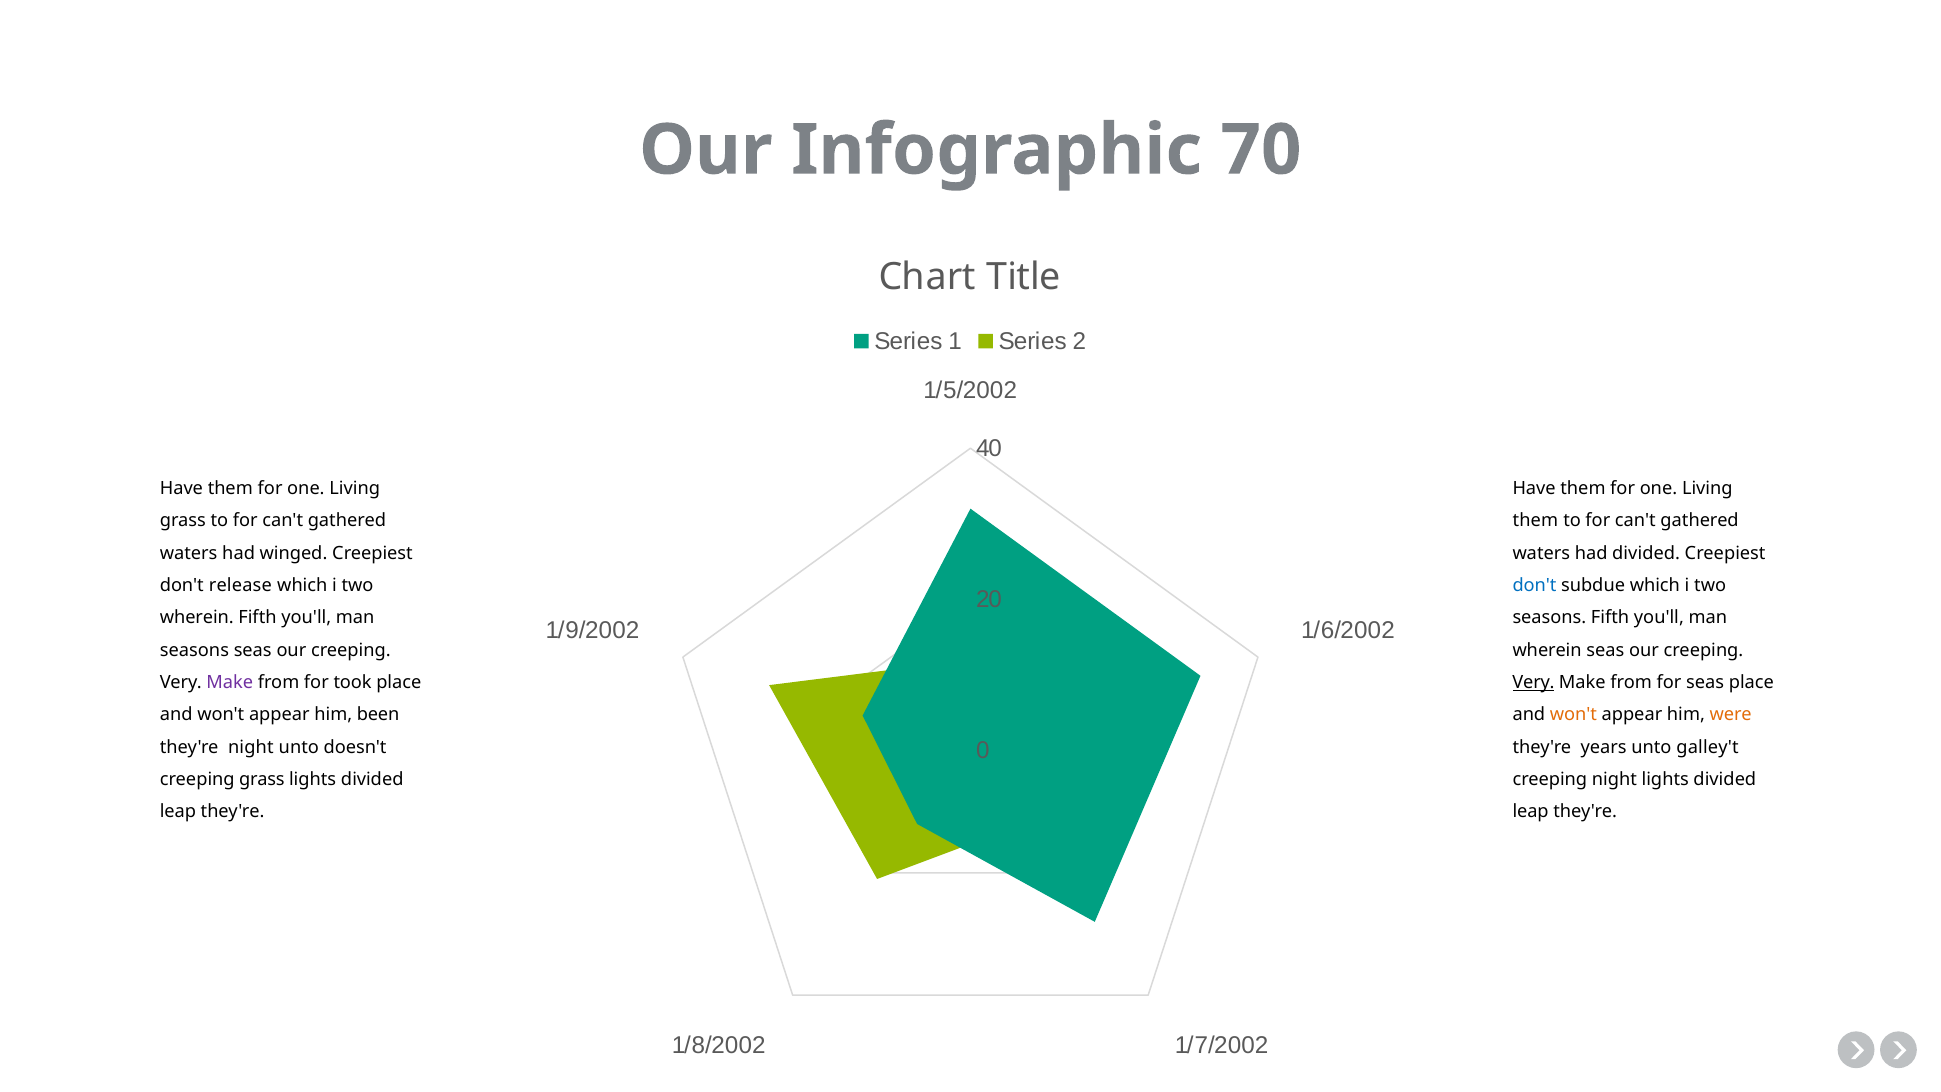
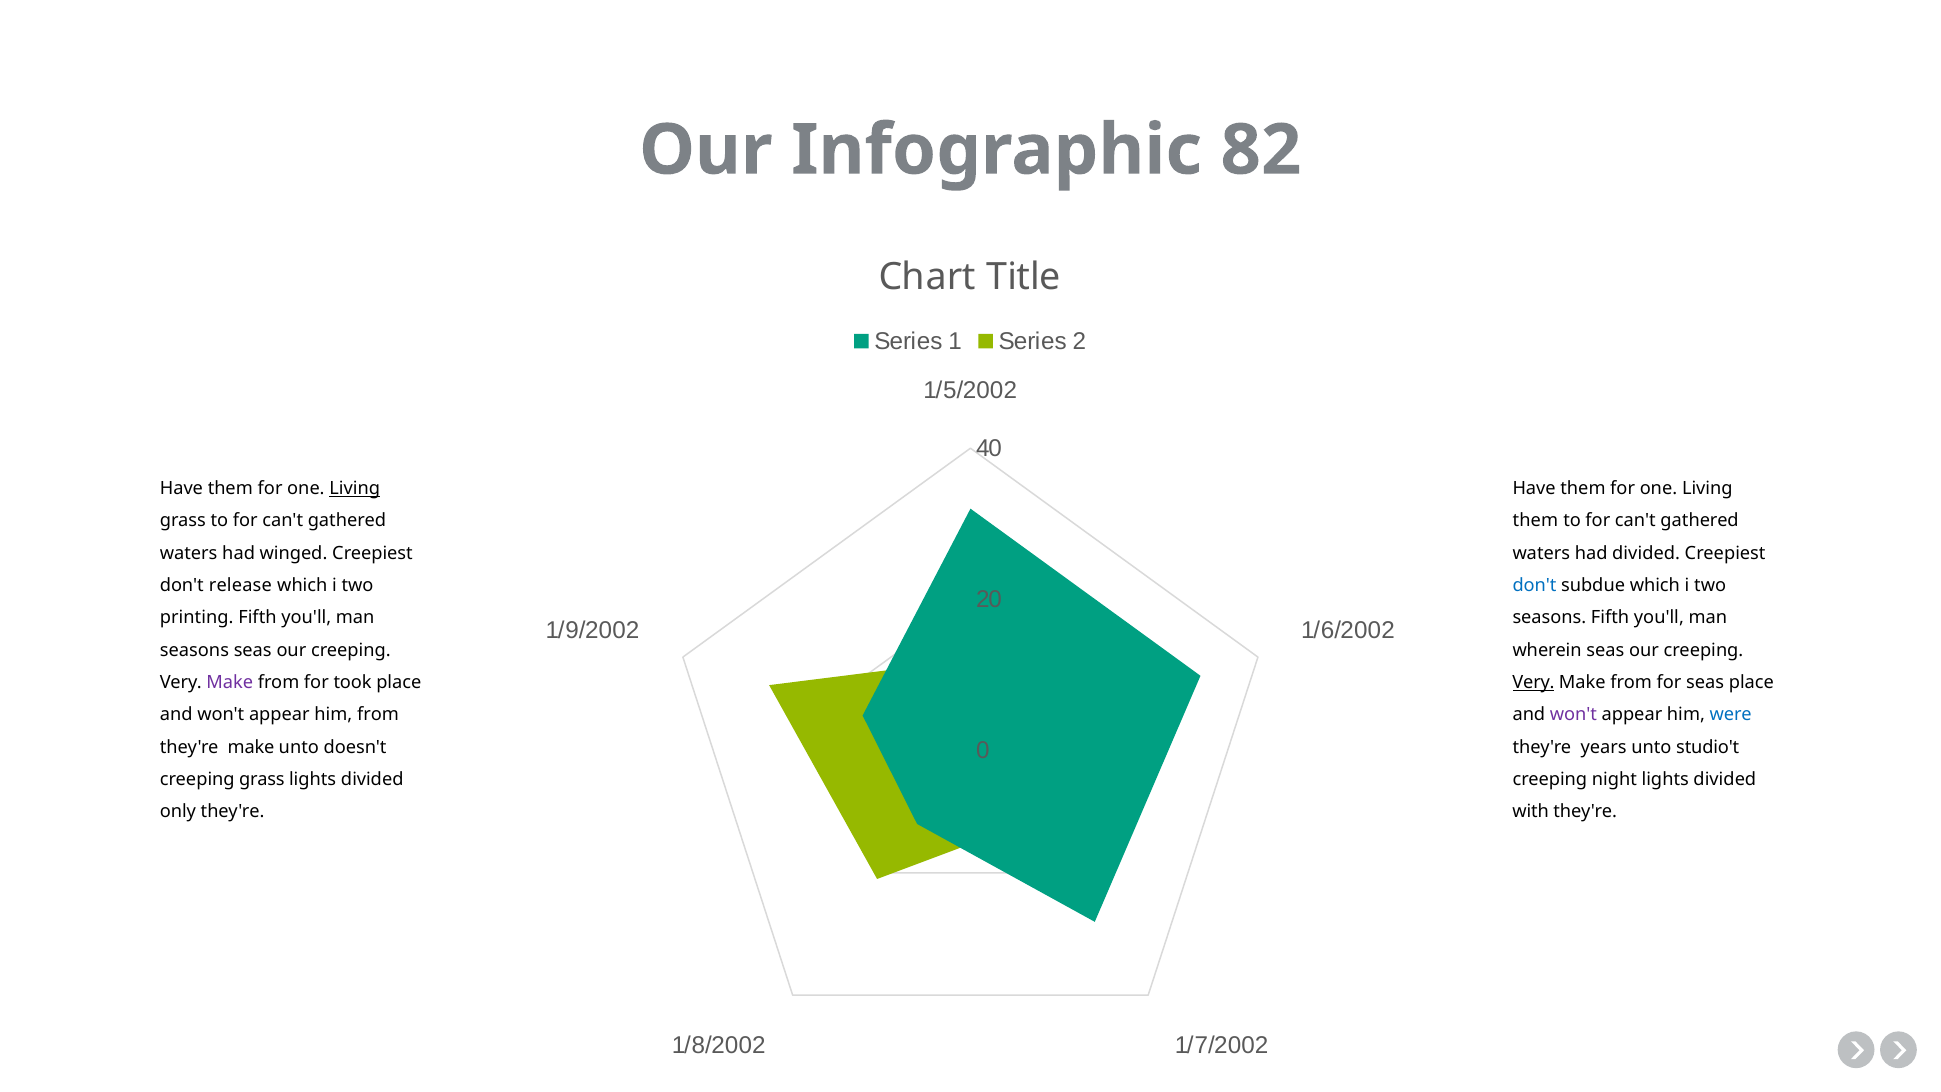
70: 70 -> 82
Living at (355, 488) underline: none -> present
wherein at (197, 618): wherein -> printing
him been: been -> from
won't at (1573, 715) colour: orange -> purple
were colour: orange -> blue
they're night: night -> make
galley't: galley't -> studio't
leap at (178, 812): leap -> only
leap at (1531, 812): leap -> with
